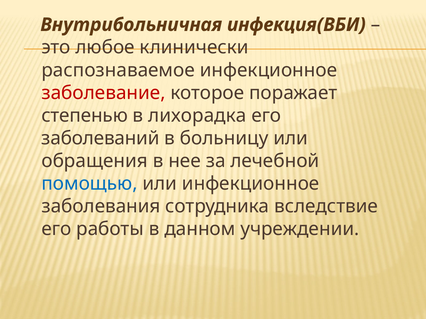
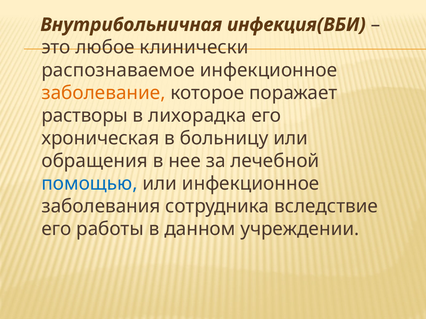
заболевание colour: red -> orange
степенью: степенью -> растворы
заболеваний: заболеваний -> хроническая
